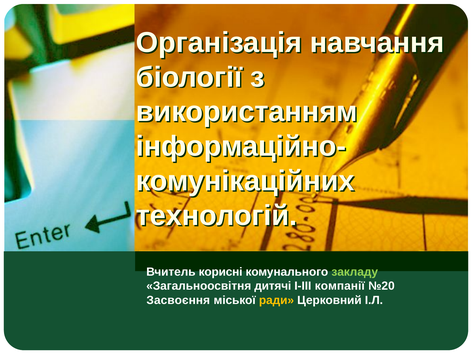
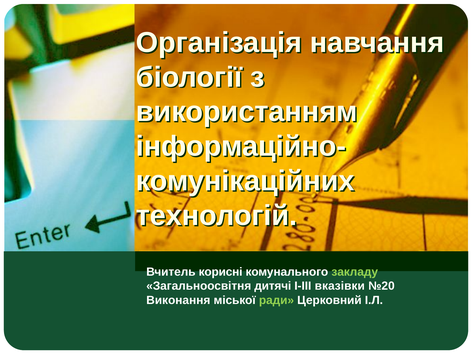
компанії: компанії -> вказівки
Засвоєння: Засвоєння -> Виконання
ради colour: yellow -> light green
